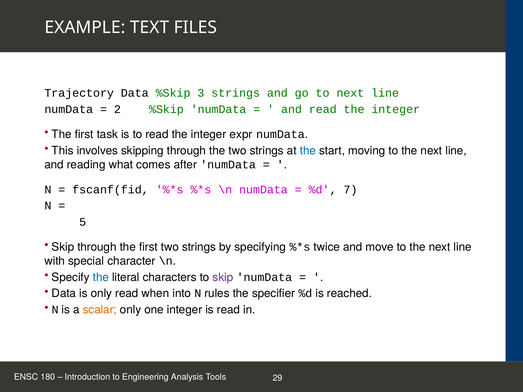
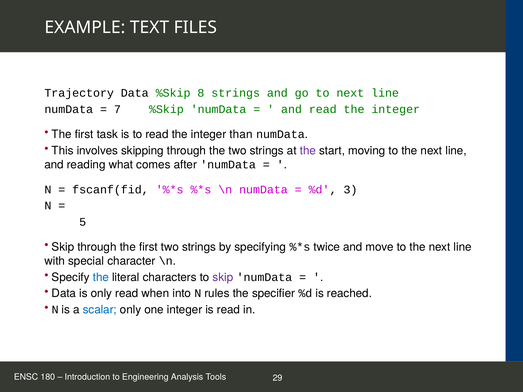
3: 3 -> 8
2: 2 -> 7
expr: expr -> than
the at (308, 151) colour: blue -> purple
7: 7 -> 3
scalar colour: orange -> blue
